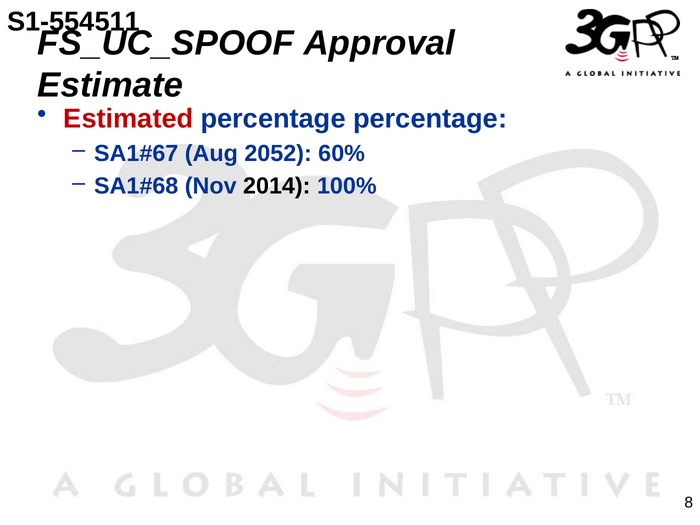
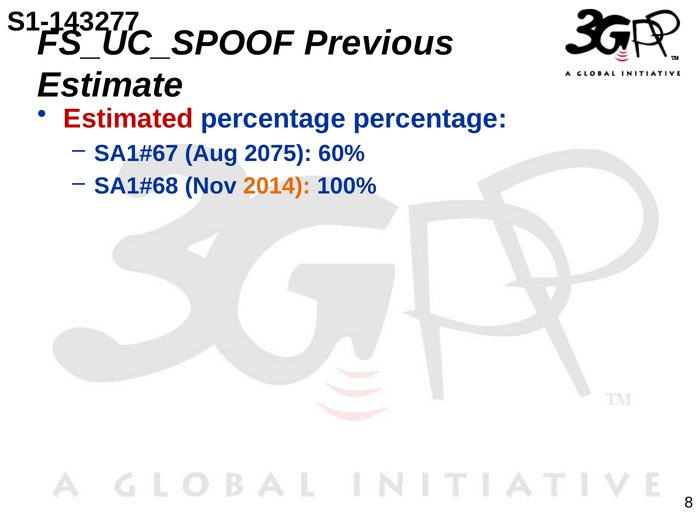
S1-554511: S1-554511 -> S1-143277
Approval: Approval -> Previous
2052: 2052 -> 2075
2014 colour: black -> orange
